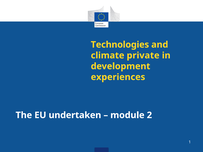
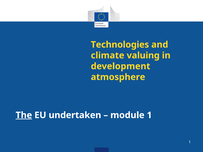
private: private -> valuing
experiences: experiences -> atmosphere
The underline: none -> present
module 2: 2 -> 1
